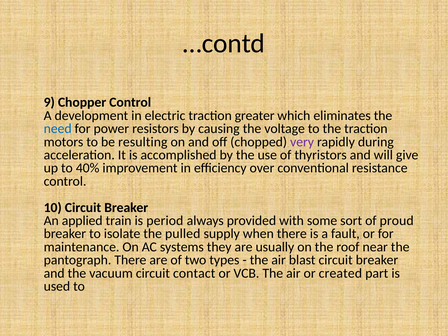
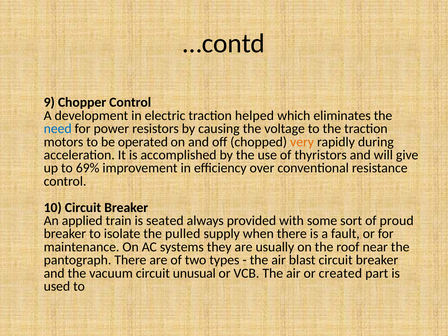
greater: greater -> helped
resulting: resulting -> operated
very colour: purple -> orange
40%: 40% -> 69%
period: period -> seated
contact: contact -> unusual
